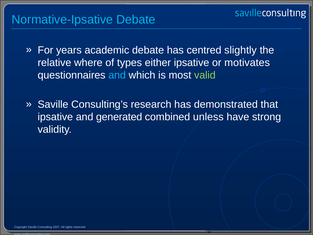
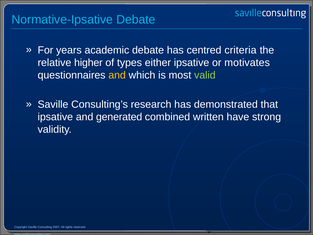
slightly: slightly -> criteria
where: where -> higher
and at (117, 75) colour: light blue -> yellow
unless: unless -> written
